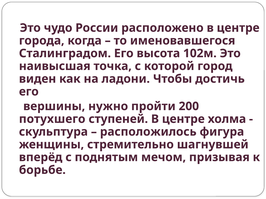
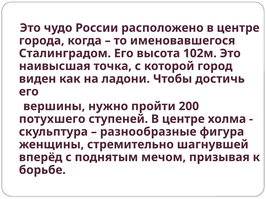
расположилось: расположилось -> разнообразные
